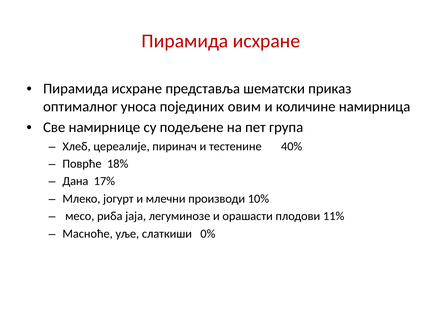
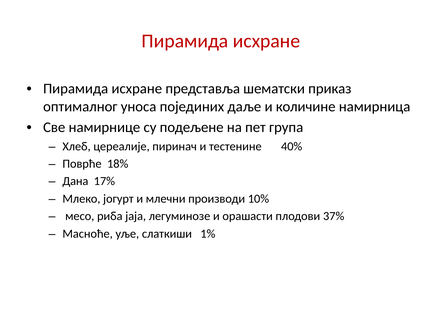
овим: овим -> даље
11%: 11% -> 37%
0%: 0% -> 1%
